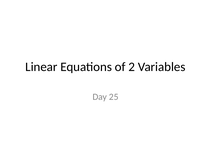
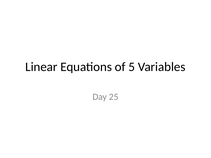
2: 2 -> 5
